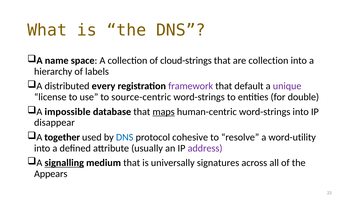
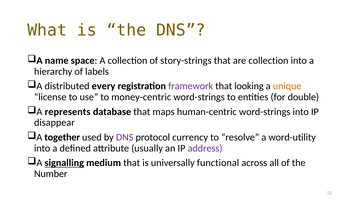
cloud-strings: cloud-strings -> story-strings
default: default -> looking
unique colour: purple -> orange
source-centric: source-centric -> money-centric
impossible: impossible -> represents
maps underline: present -> none
DNS at (125, 137) colour: blue -> purple
cohesive: cohesive -> currency
signatures: signatures -> functional
Appears: Appears -> Number
